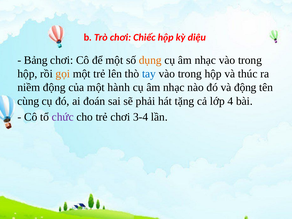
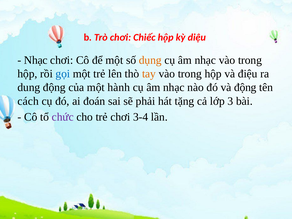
Bảng at (36, 60): Bảng -> Nhạc
gọi colour: orange -> blue
tay colour: blue -> orange
thúc: thúc -> điệu
niềm: niềm -> dung
cùng: cùng -> cách
4: 4 -> 3
